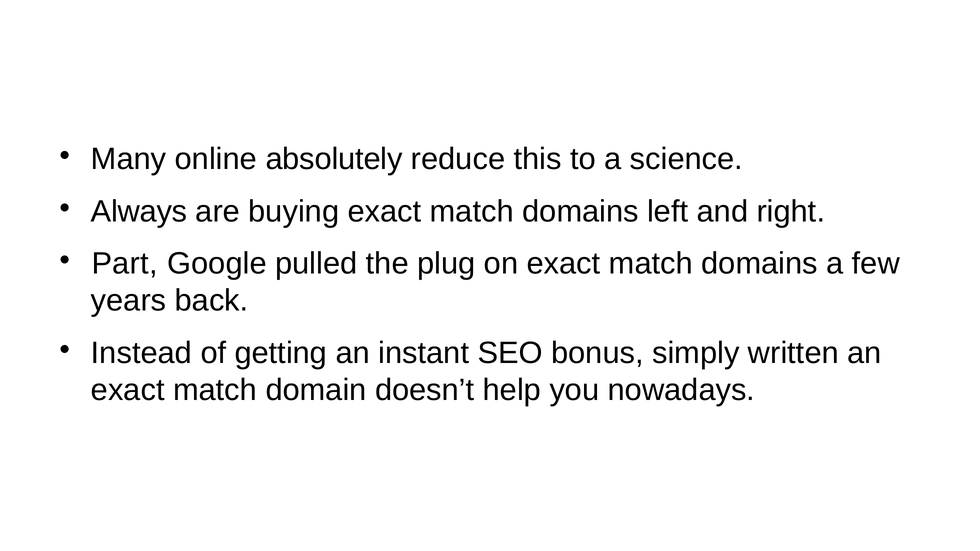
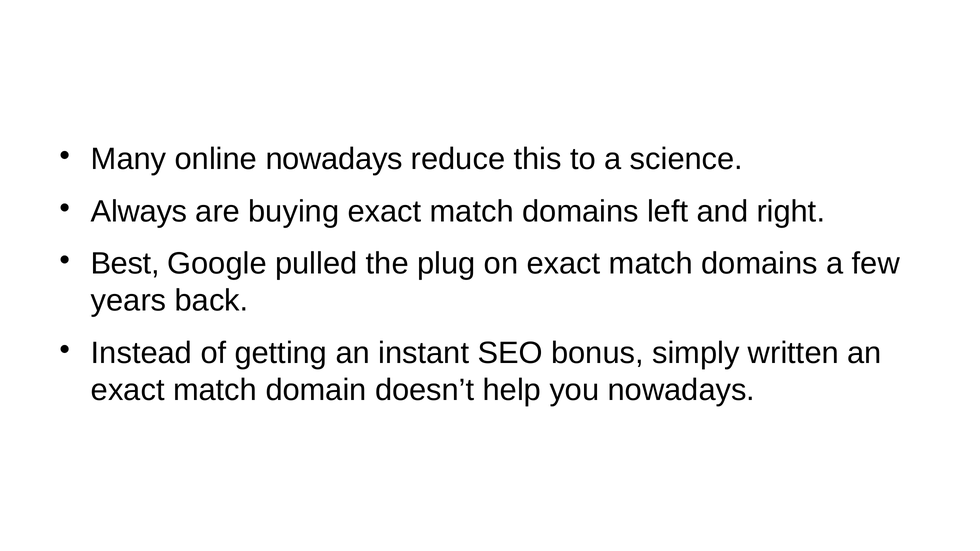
online absolutely: absolutely -> nowadays
Part: Part -> Best
